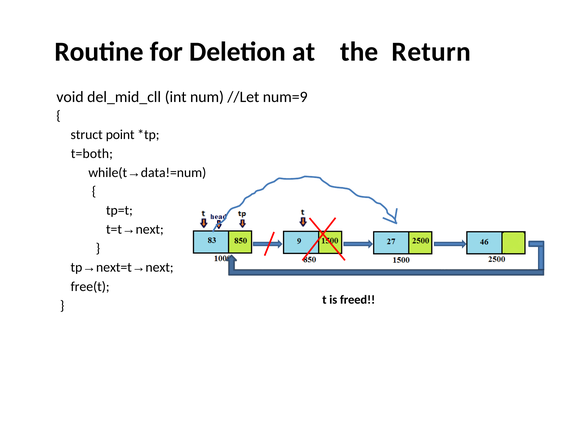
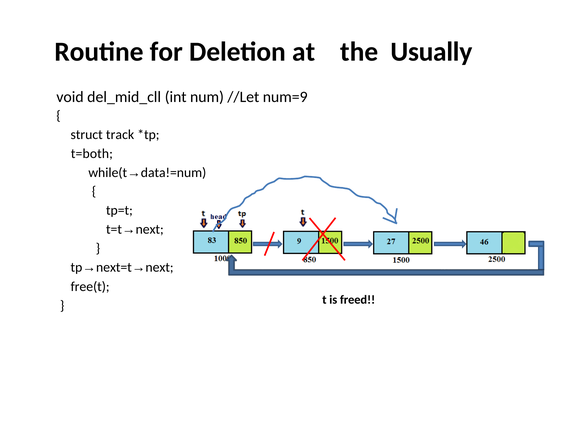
Return: Return -> Usually
point: point -> track
